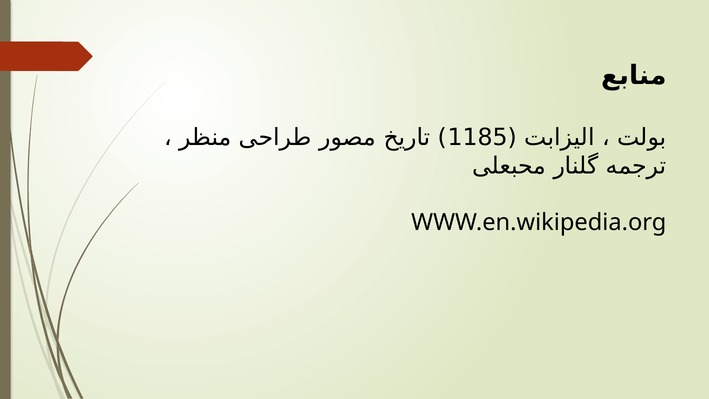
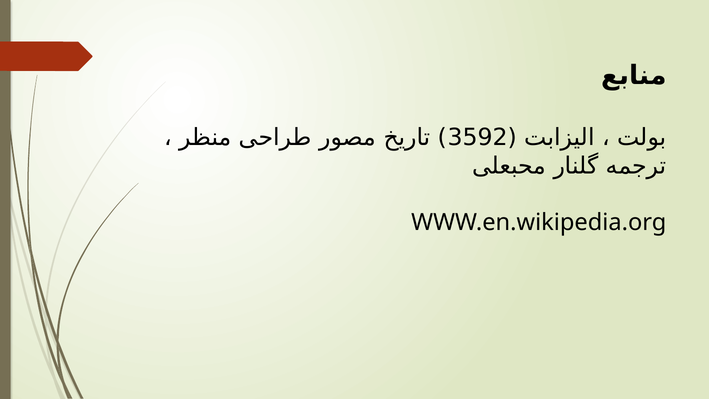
1185: 1185 -> 3592
